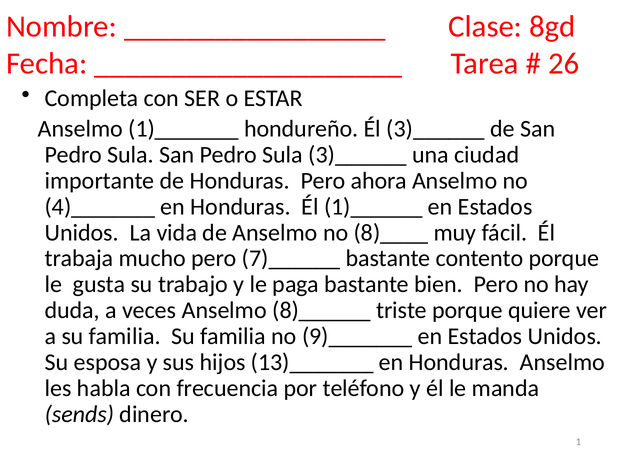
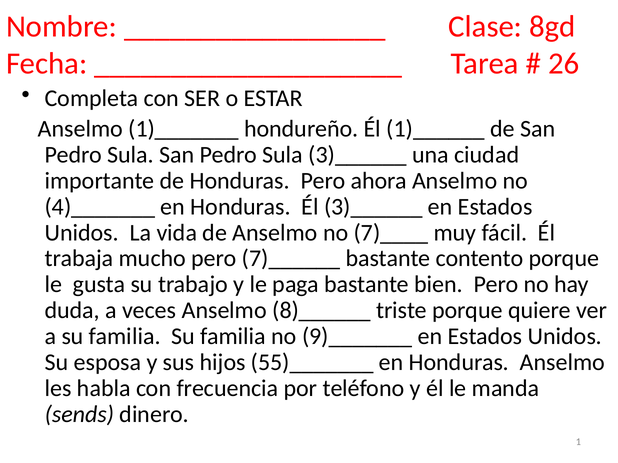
Él 3)______: 3)______ -> 1)______
Él 1)______: 1)______ -> 3)______
8)____: 8)____ -> 7)____
13)_______: 13)_______ -> 55)_______
